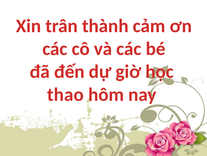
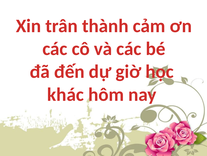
thao: thao -> khác
